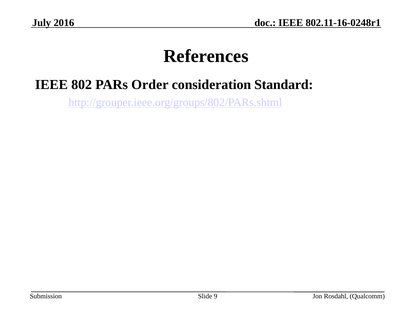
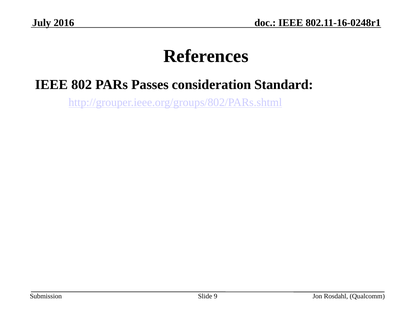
Order: Order -> Passes
